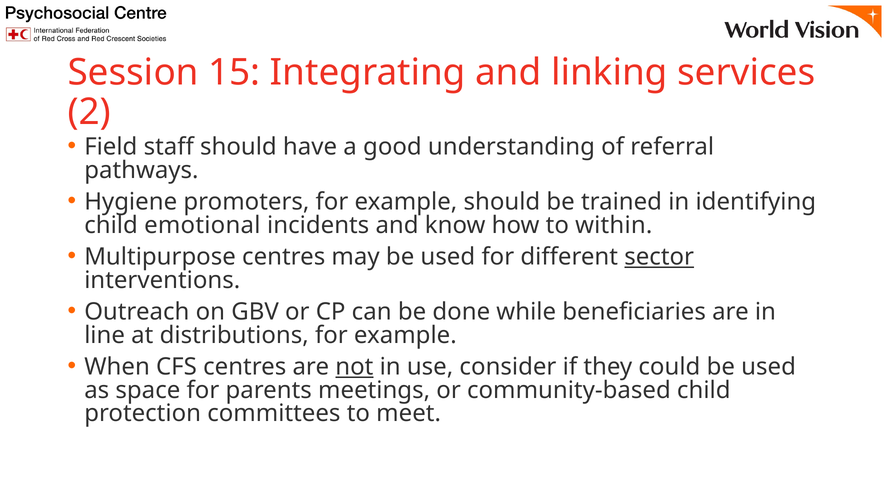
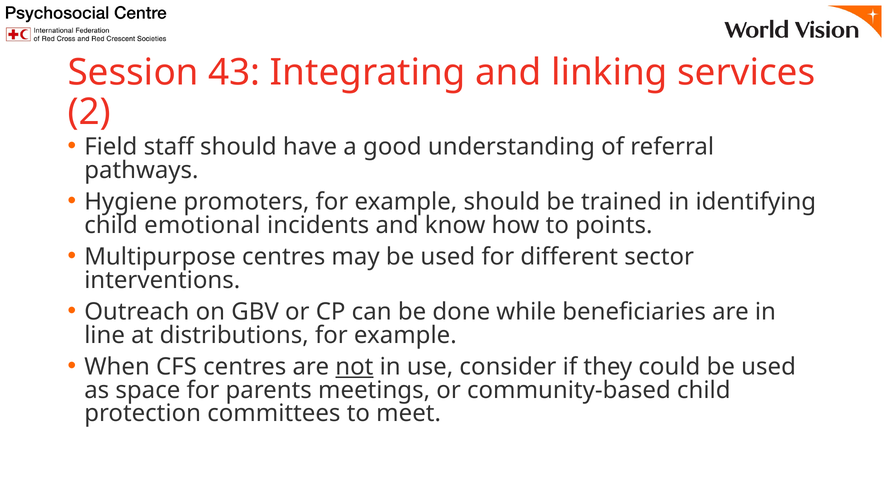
15: 15 -> 43
within: within -> points
sector underline: present -> none
